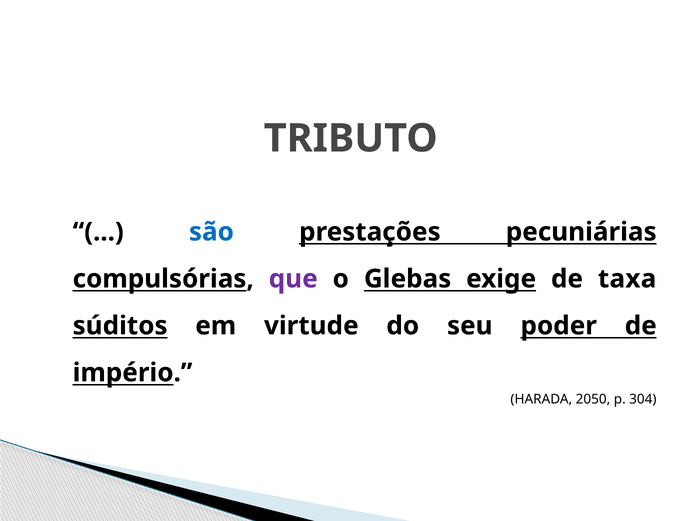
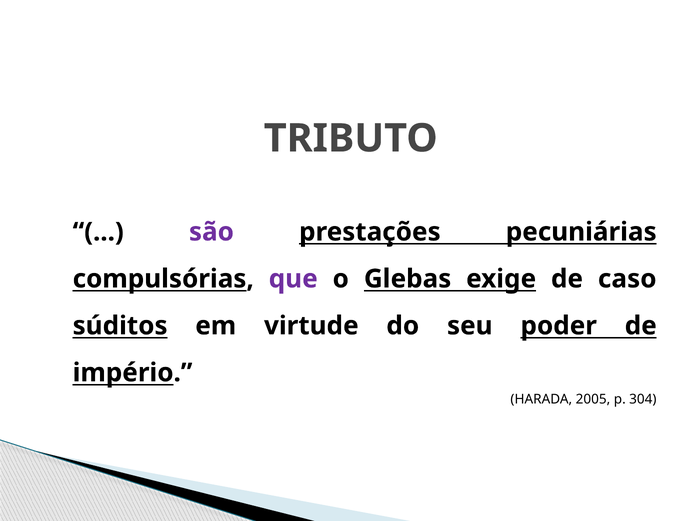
são colour: blue -> purple
taxa: taxa -> caso
2050: 2050 -> 2005
